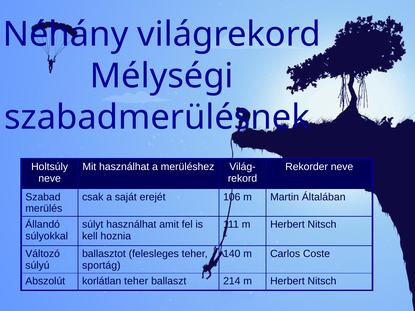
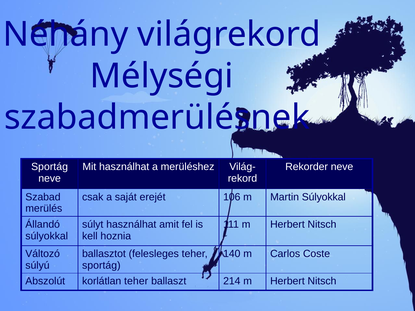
Holtsúly at (50, 167): Holtsúly -> Sportág
Martin Általában: Általában -> Súlyokkal
